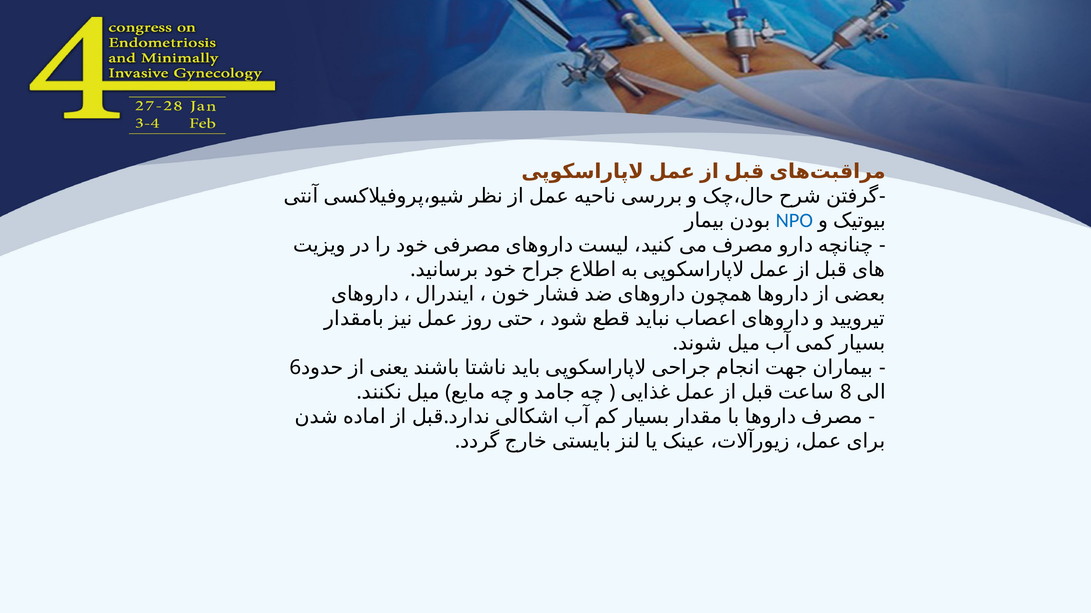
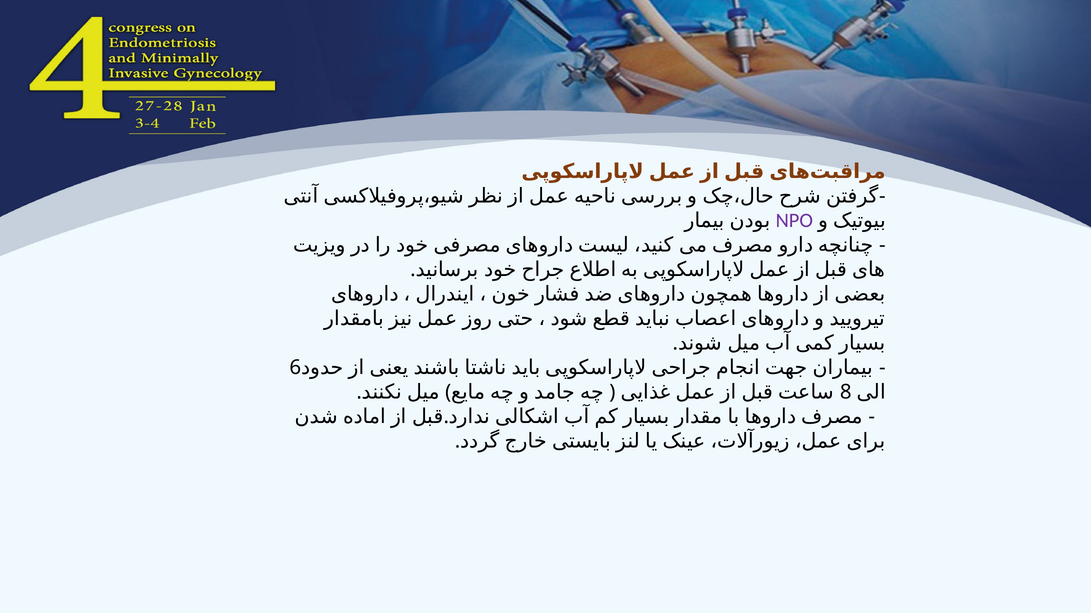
NPO colour: blue -> purple
